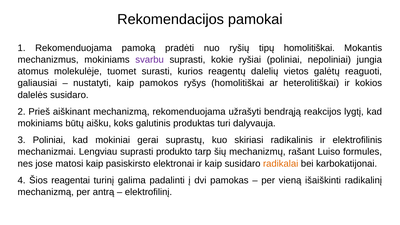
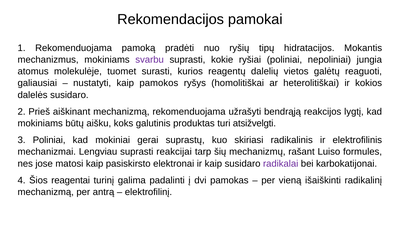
tipų homolitiškai: homolitiškai -> hidratacijos
dalyvauja: dalyvauja -> atsižvelgti
produkto: produkto -> reakcijai
radikalai colour: orange -> purple
